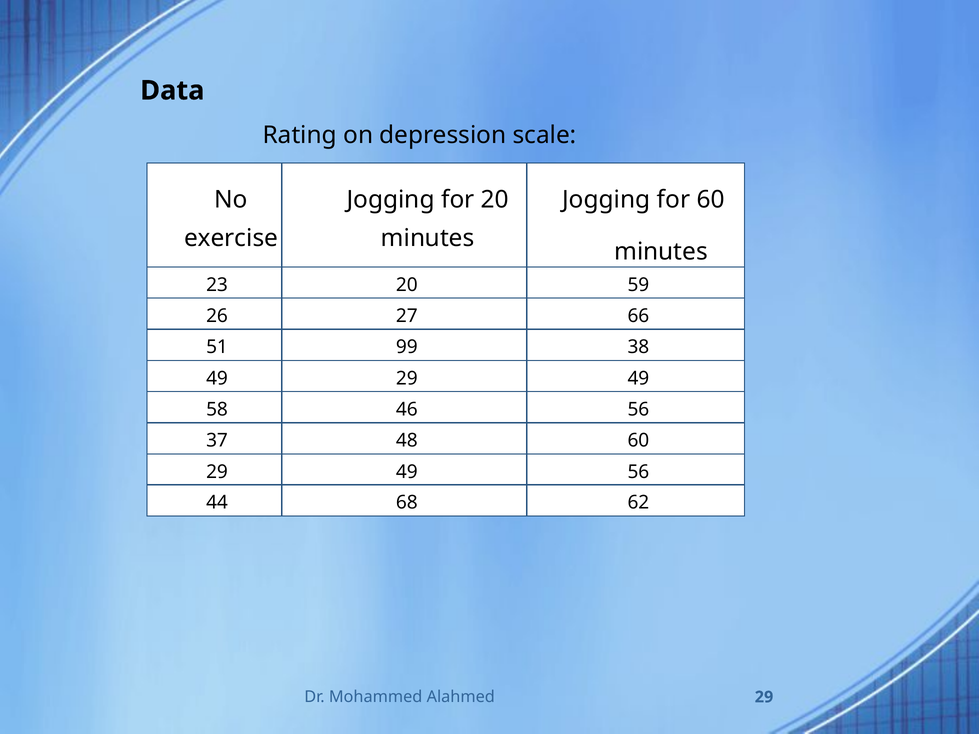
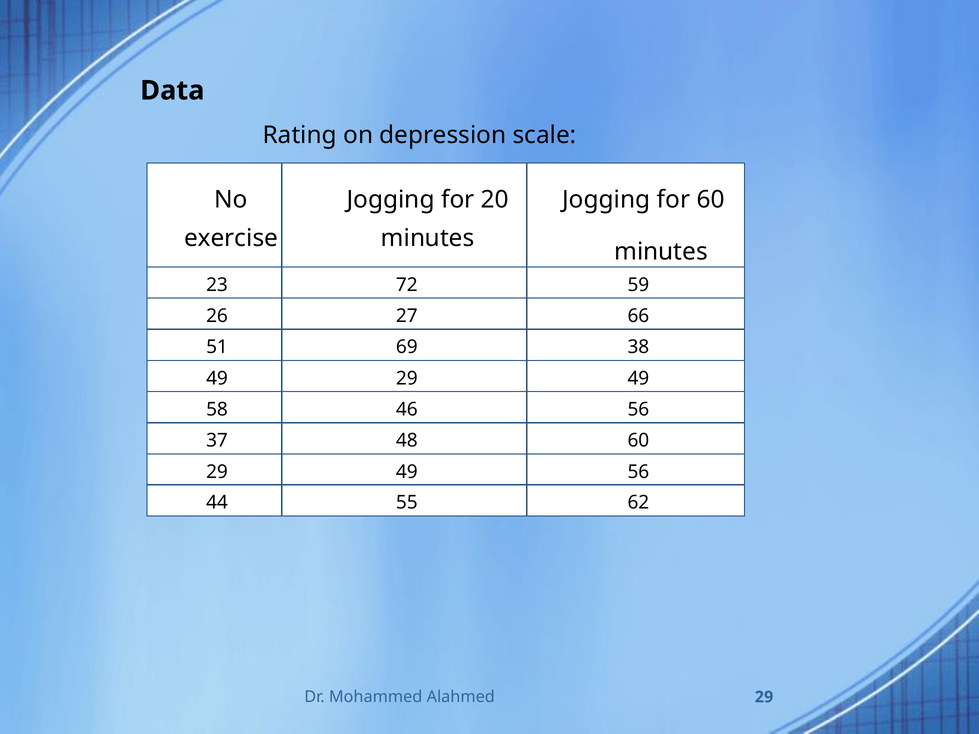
23 20: 20 -> 72
99: 99 -> 69
68: 68 -> 55
